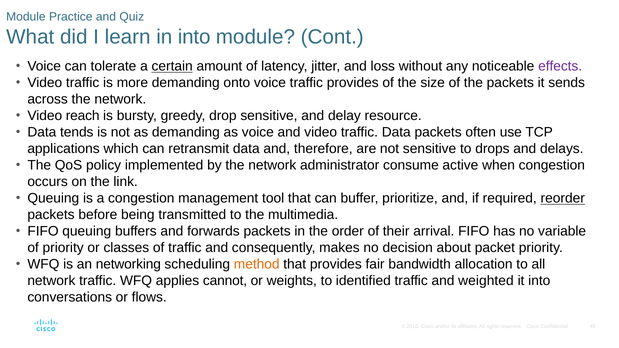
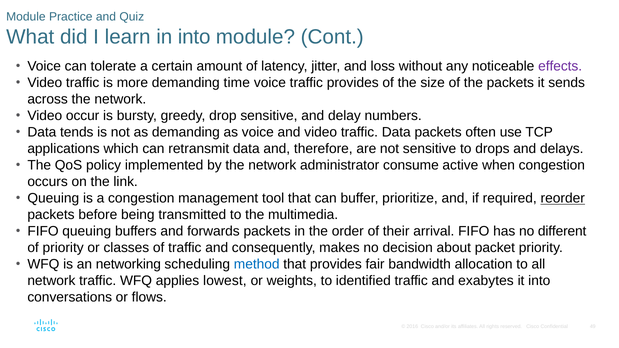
certain underline: present -> none
onto: onto -> time
reach: reach -> occur
resource: resource -> numbers
variable: variable -> different
method colour: orange -> blue
cannot: cannot -> lowest
weighted: weighted -> exabytes
